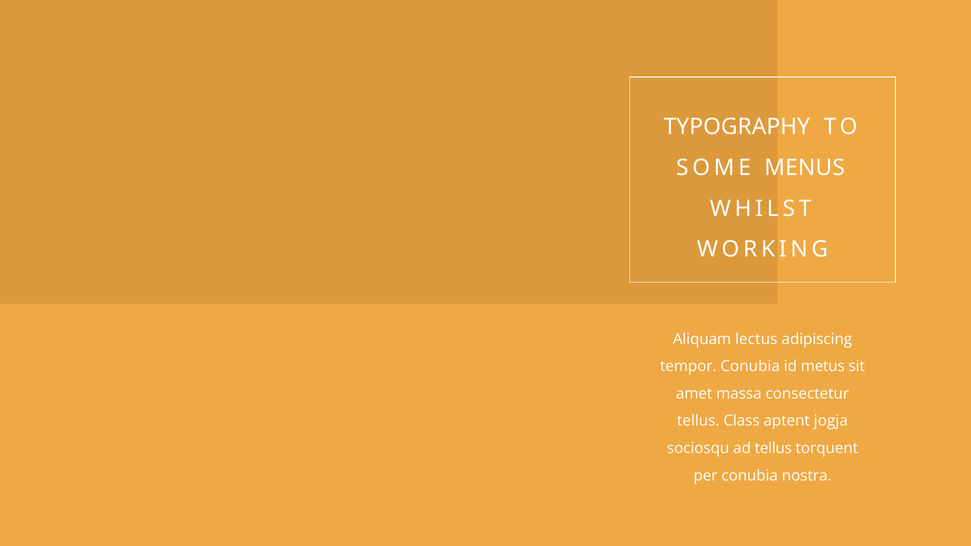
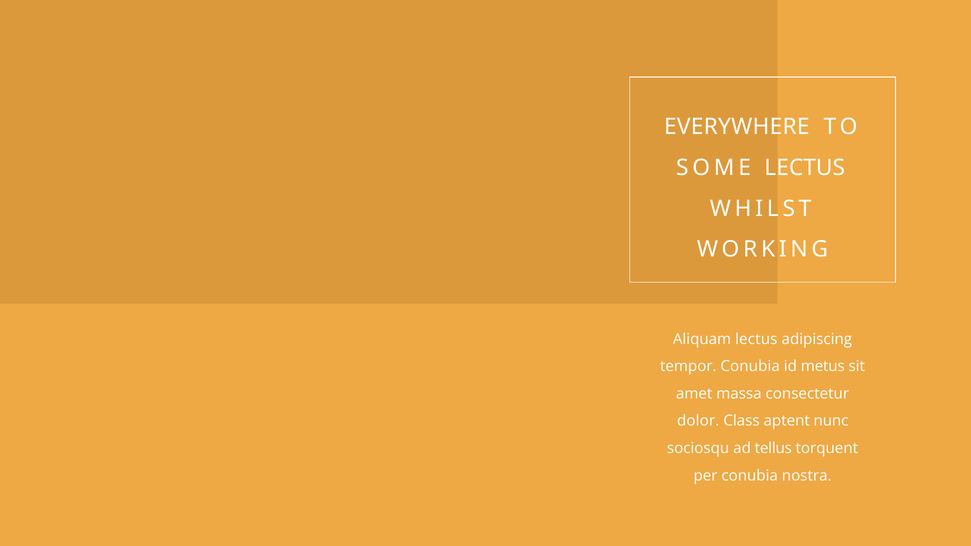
TYPOGRAPHY: TYPOGRAPHY -> EVERYWHERE
SOME MENUS: MENUS -> LECTUS
tellus at (698, 421): tellus -> dolor
jogja: jogja -> nunc
